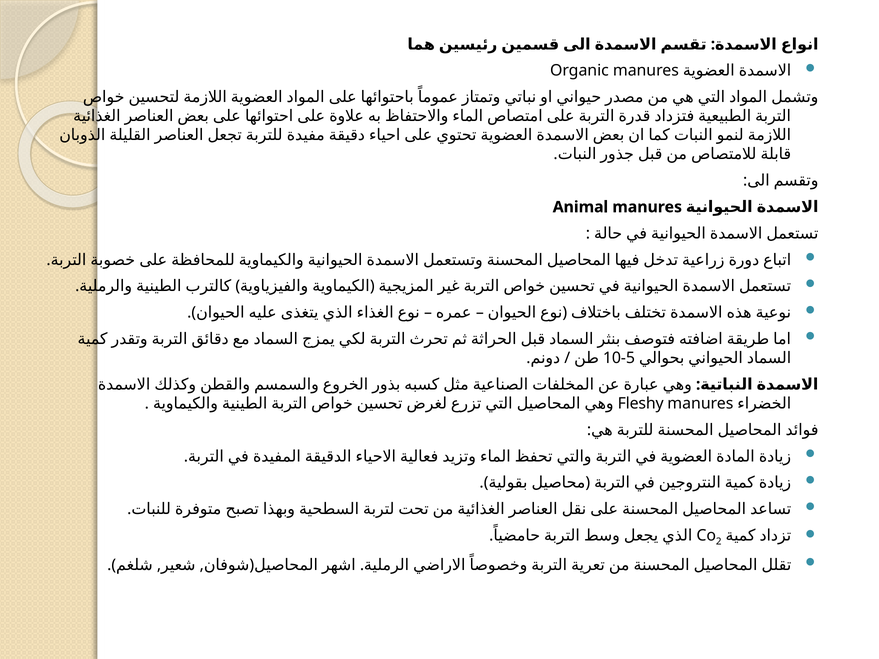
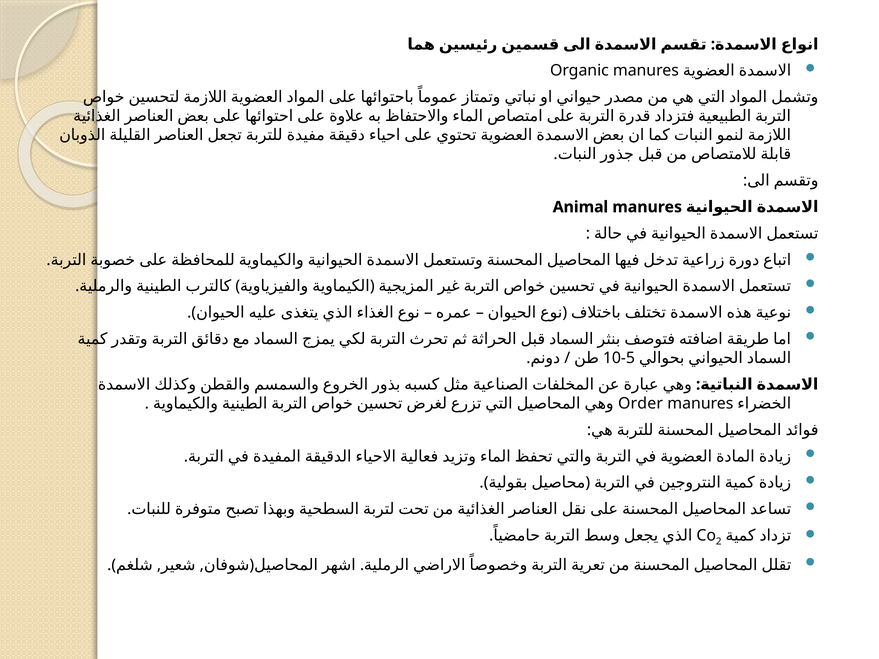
Fleshy: Fleshy -> Order
